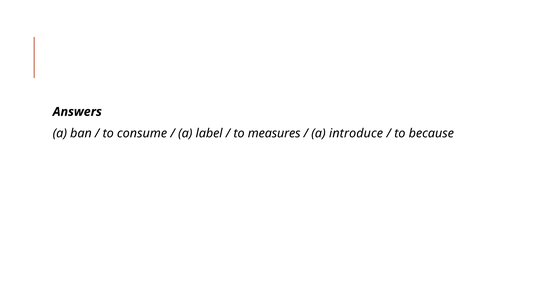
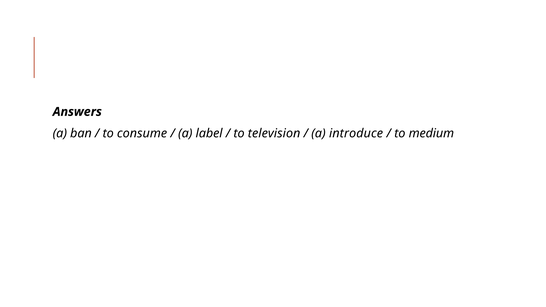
measures: measures -> television
because: because -> medium
